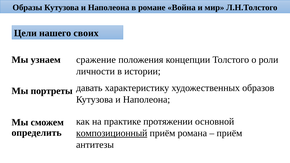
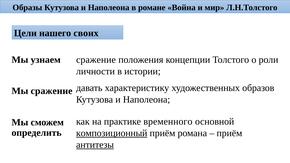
Мы портреты: портреты -> сражение
протяжении: протяжении -> временного
антитезы underline: none -> present
